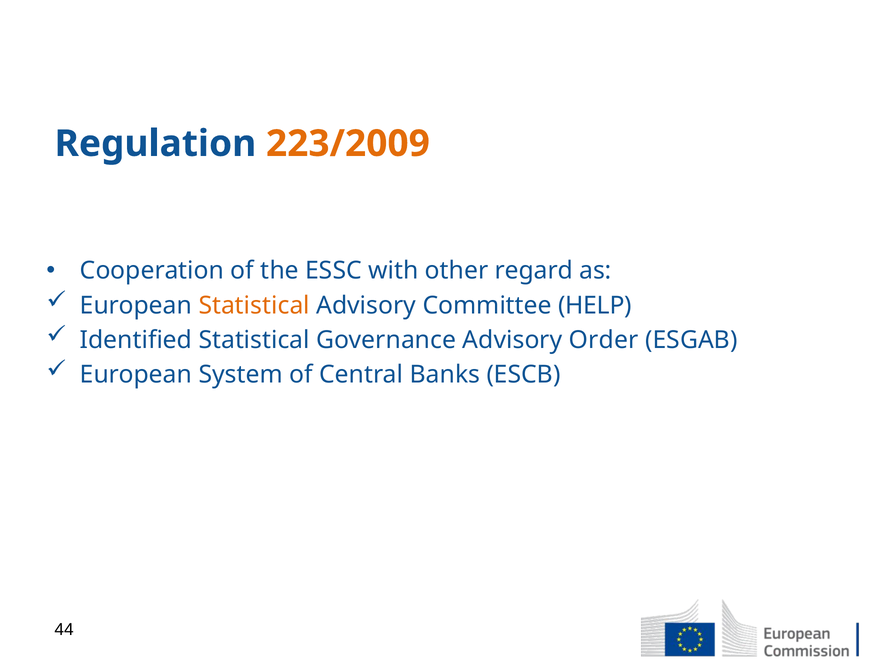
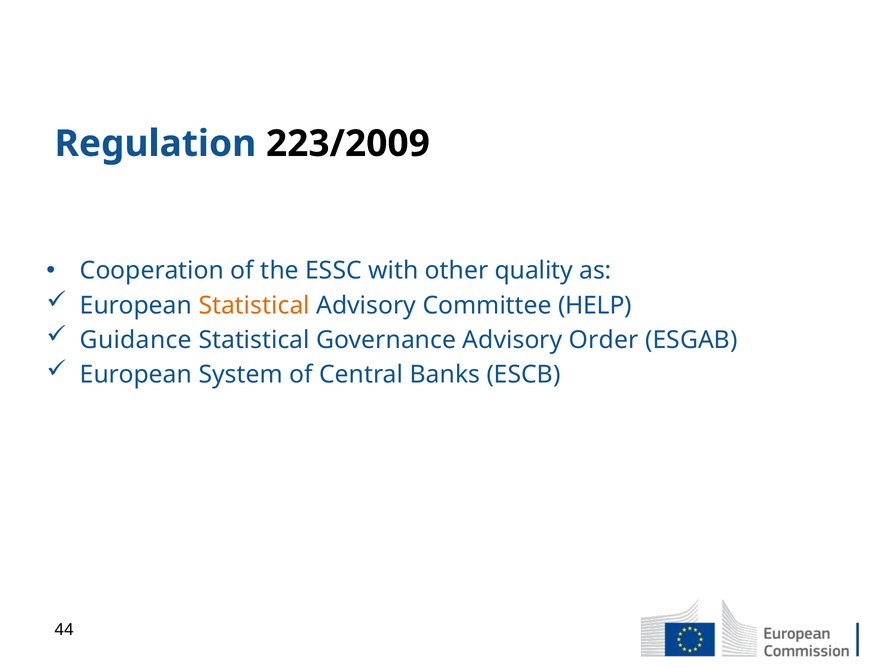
223/2009 colour: orange -> black
regard: regard -> quality
Identified: Identified -> Guidance
